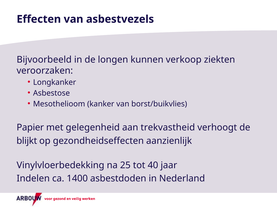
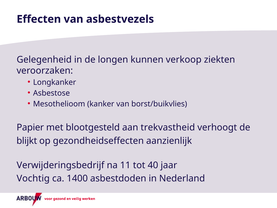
Bijvoorbeeld: Bijvoorbeeld -> Gelegenheid
gelegenheid: gelegenheid -> blootgesteld
Vinylvloerbedekking: Vinylvloerbedekking -> Verwijderingsbedrijf
25: 25 -> 11
Indelen: Indelen -> Vochtig
